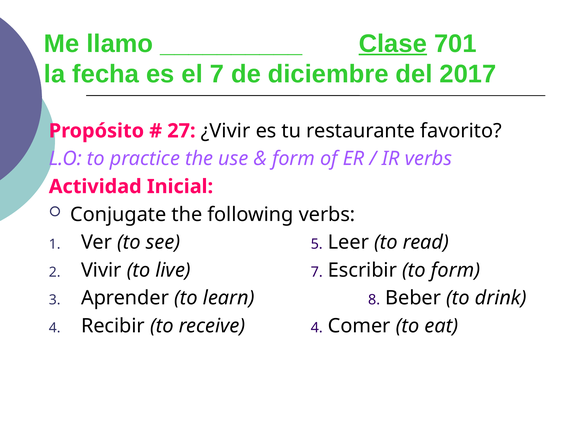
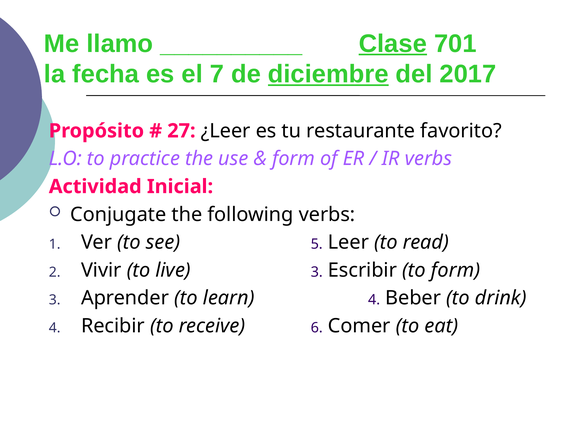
diciembre underline: none -> present
¿Vivir: ¿Vivir -> ¿Leer
live 7: 7 -> 3
learn 8: 8 -> 4
receive 4: 4 -> 6
